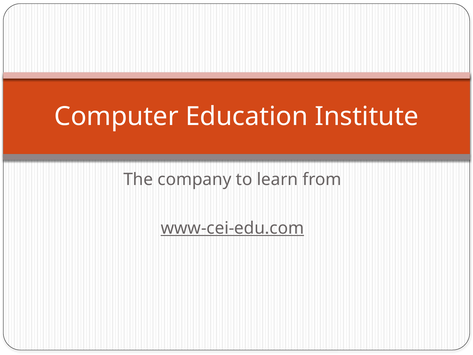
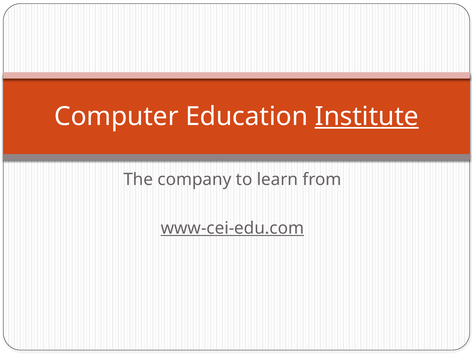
Institute underline: none -> present
